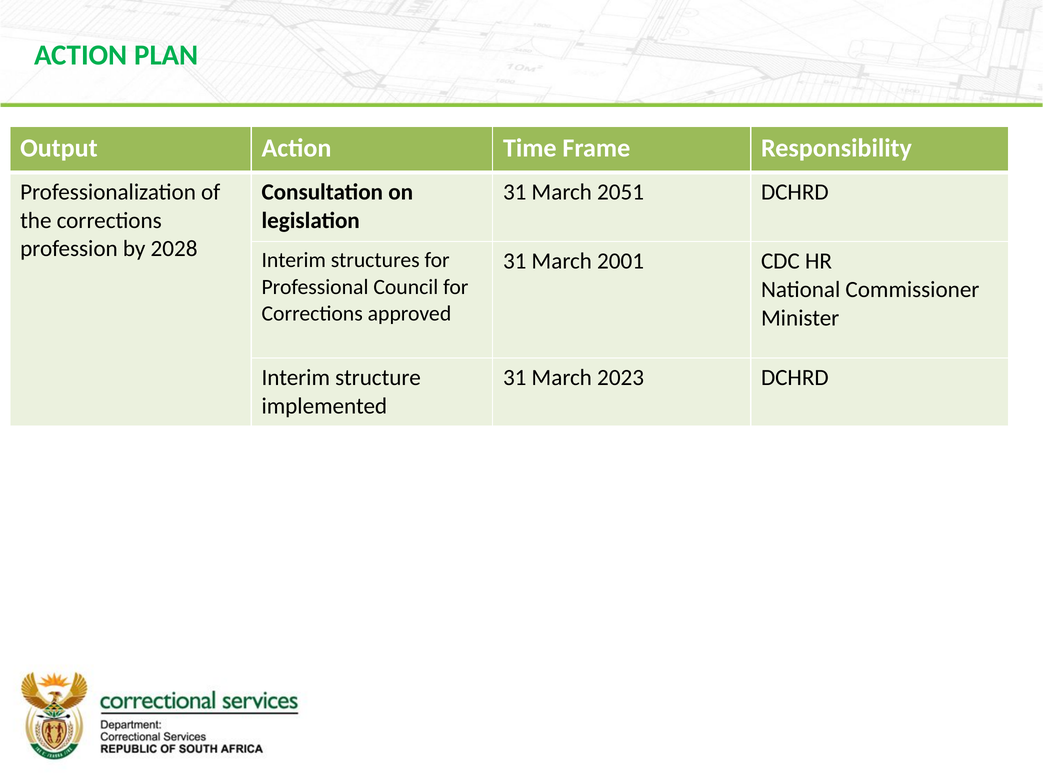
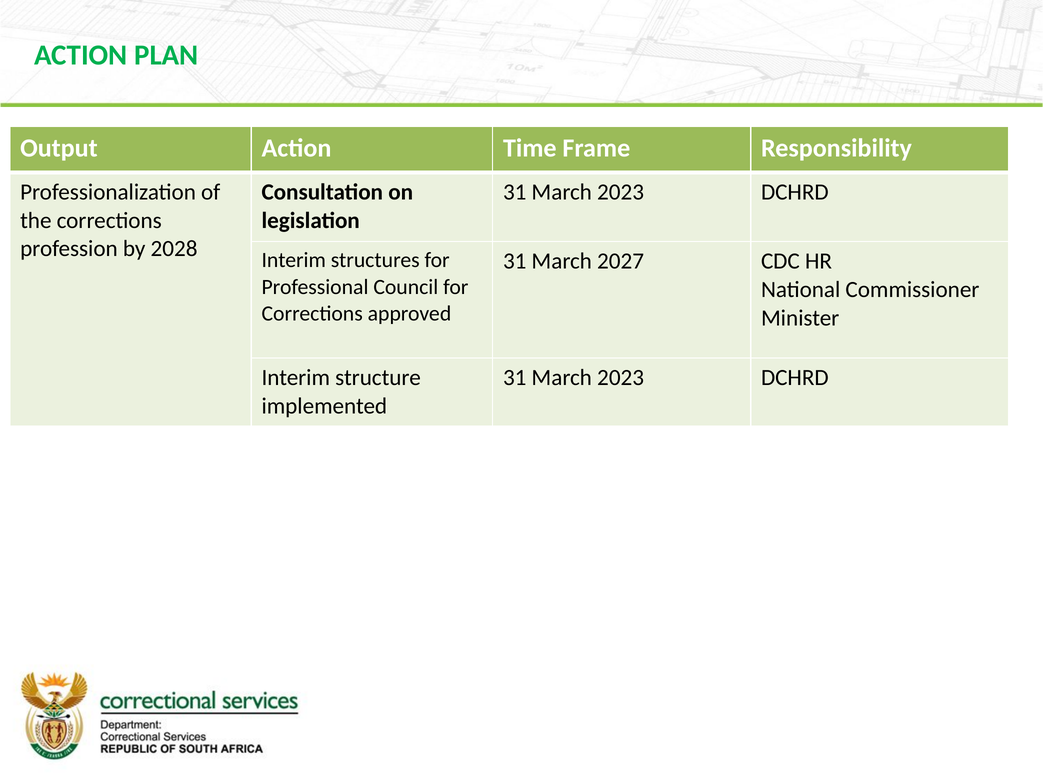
2051 at (621, 192): 2051 -> 2023
2001: 2001 -> 2027
